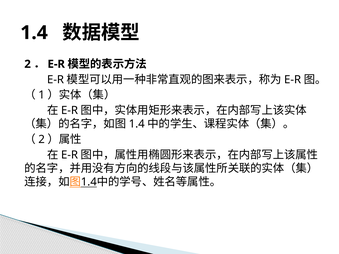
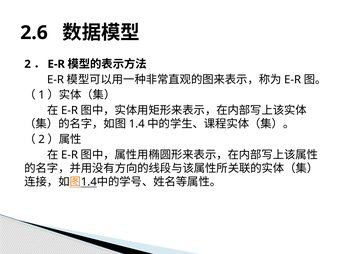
1.4 at (34, 33): 1.4 -> 2.6
